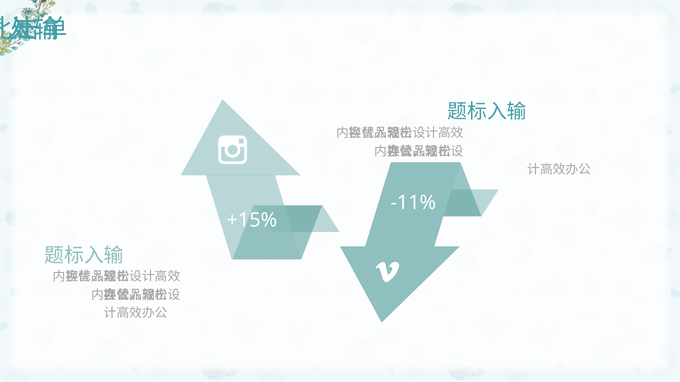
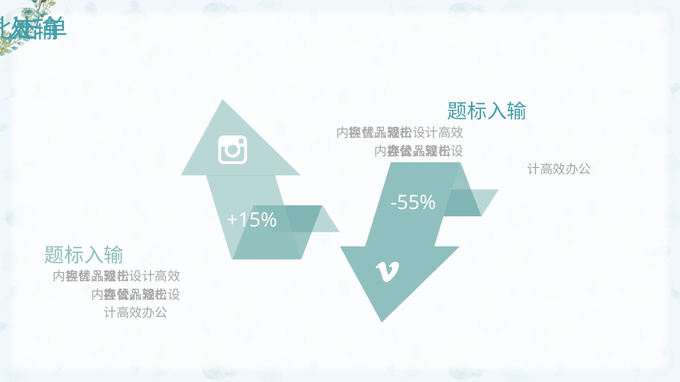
-11%: -11% -> -55%
